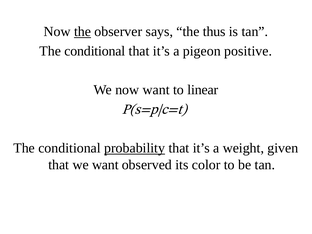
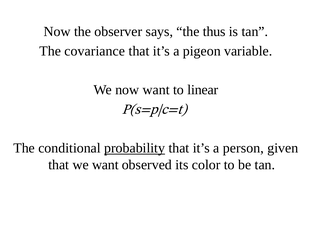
the at (82, 32) underline: present -> none
conditional at (95, 51): conditional -> covariance
positive: positive -> variable
weight: weight -> person
